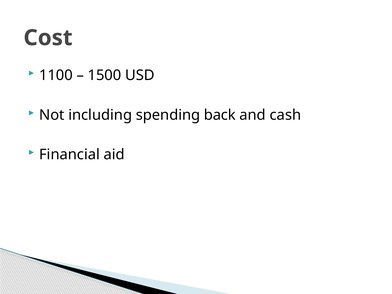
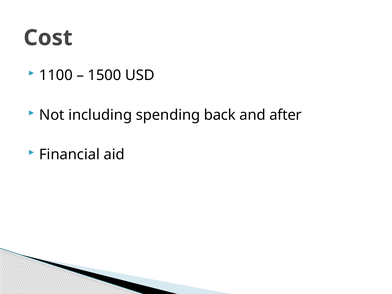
cash: cash -> after
